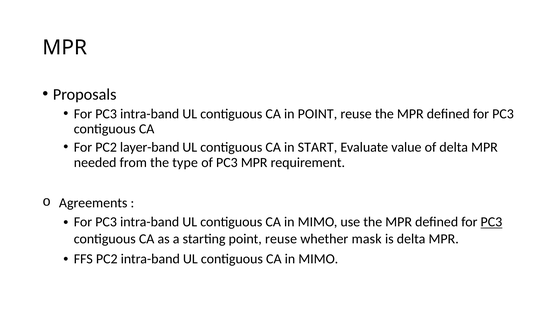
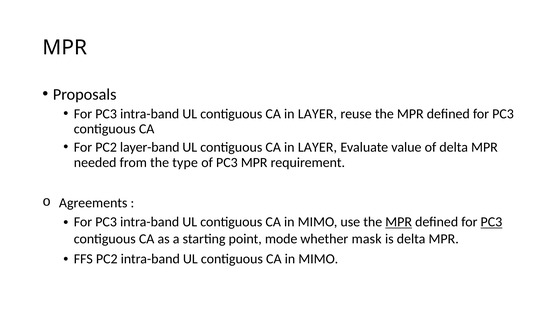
POINT at (317, 114): POINT -> LAYER
START at (317, 147): START -> LAYER
MPR at (399, 222) underline: none -> present
starting point reuse: reuse -> mode
